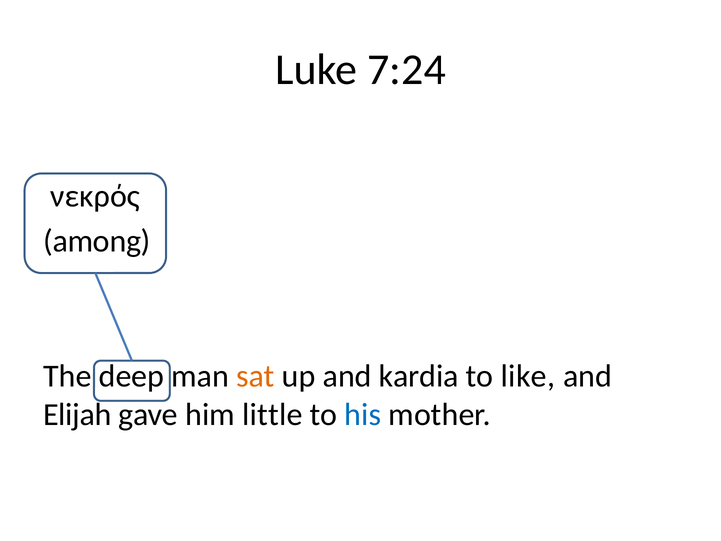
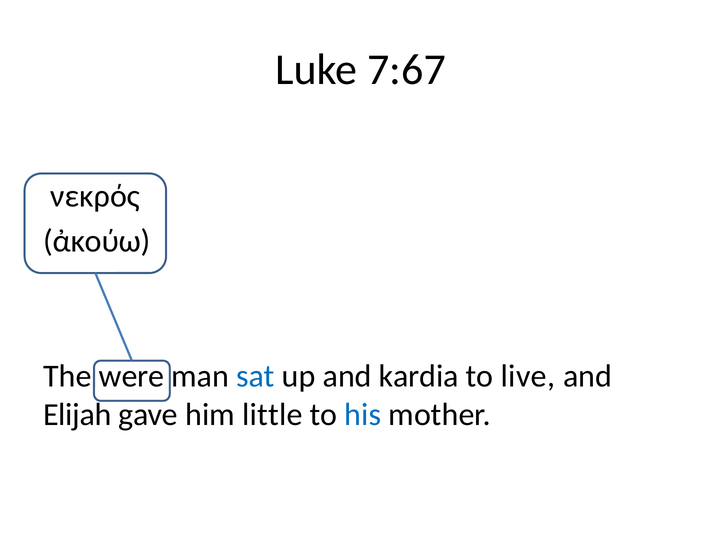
7:24: 7:24 -> 7:67
among: among -> ἀκούω
deep: deep -> were
sat colour: orange -> blue
like: like -> live
